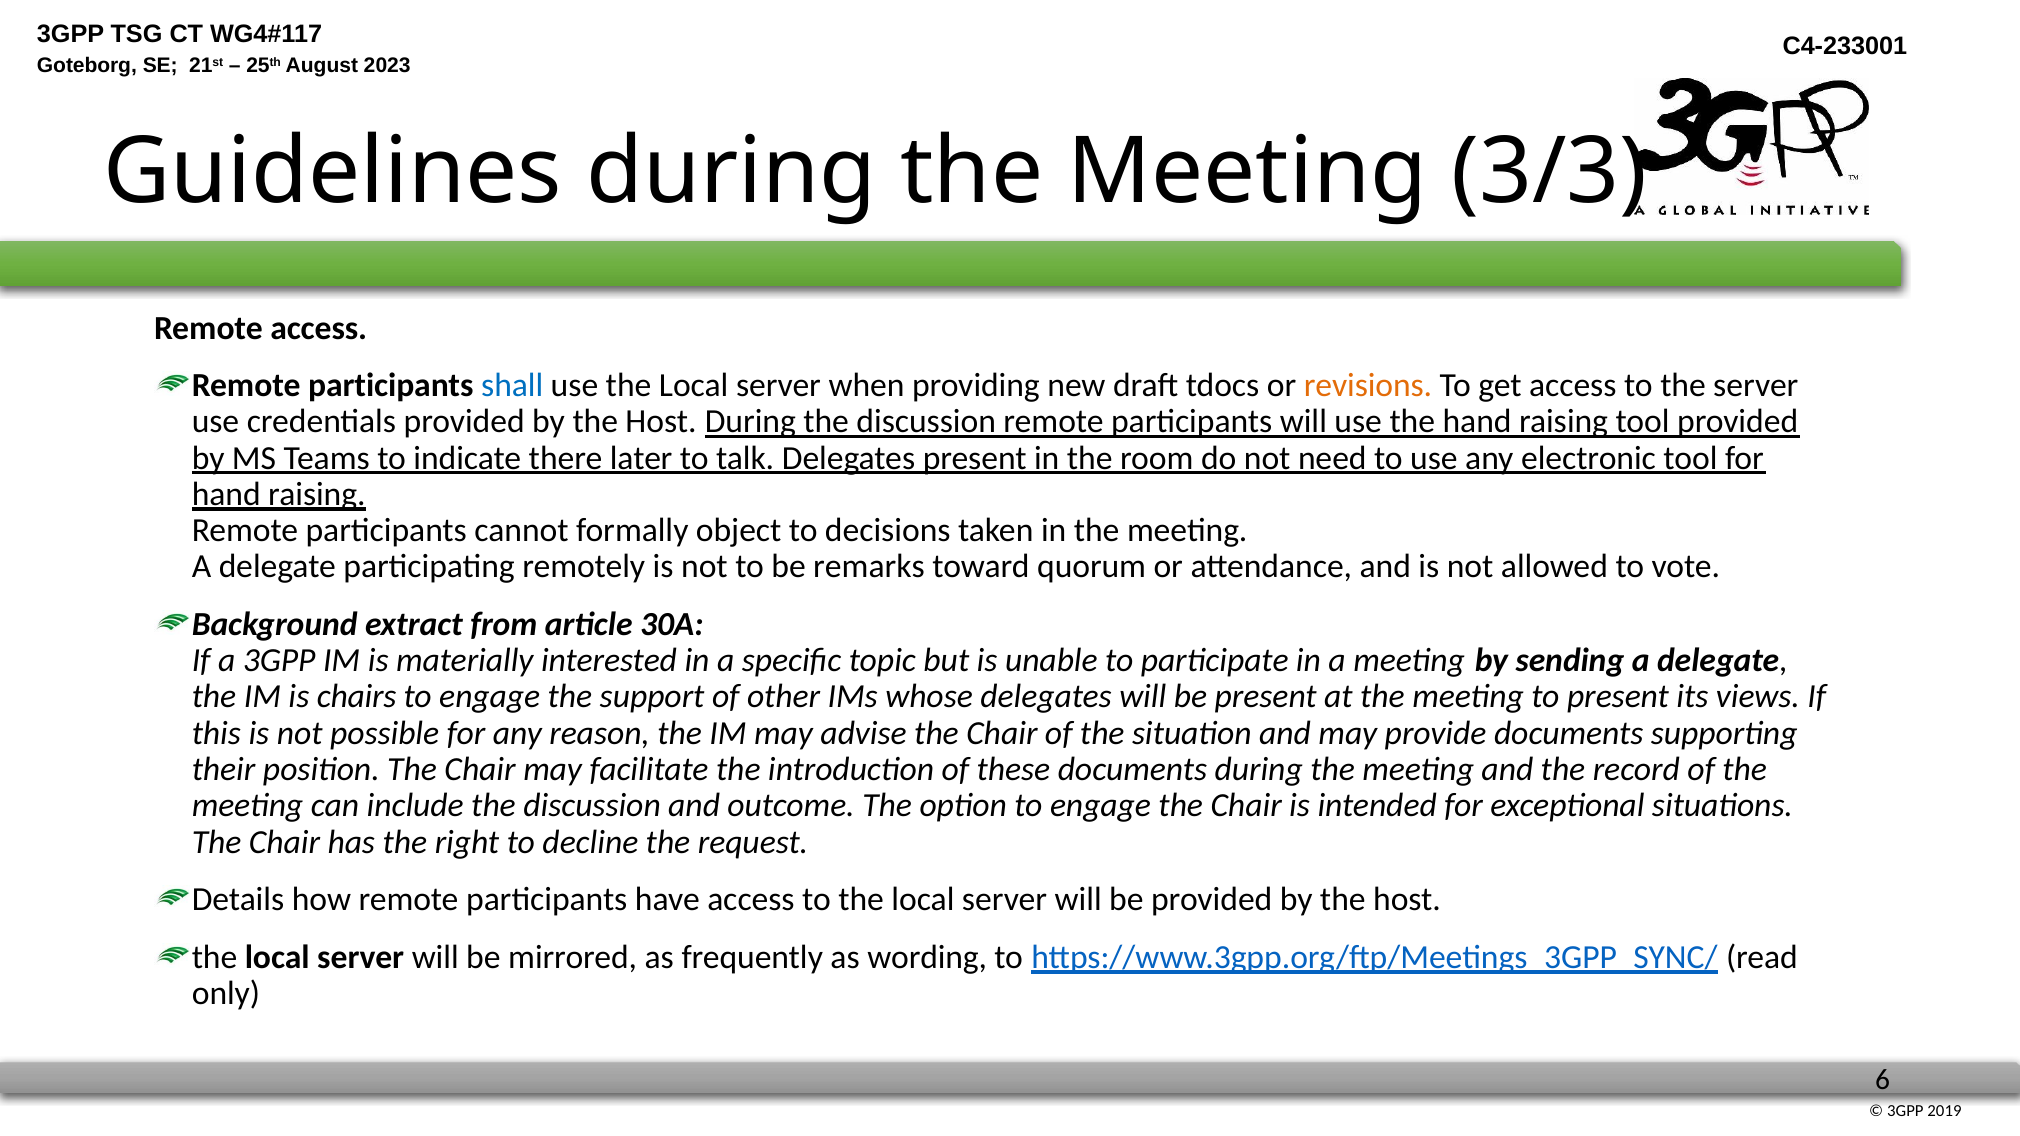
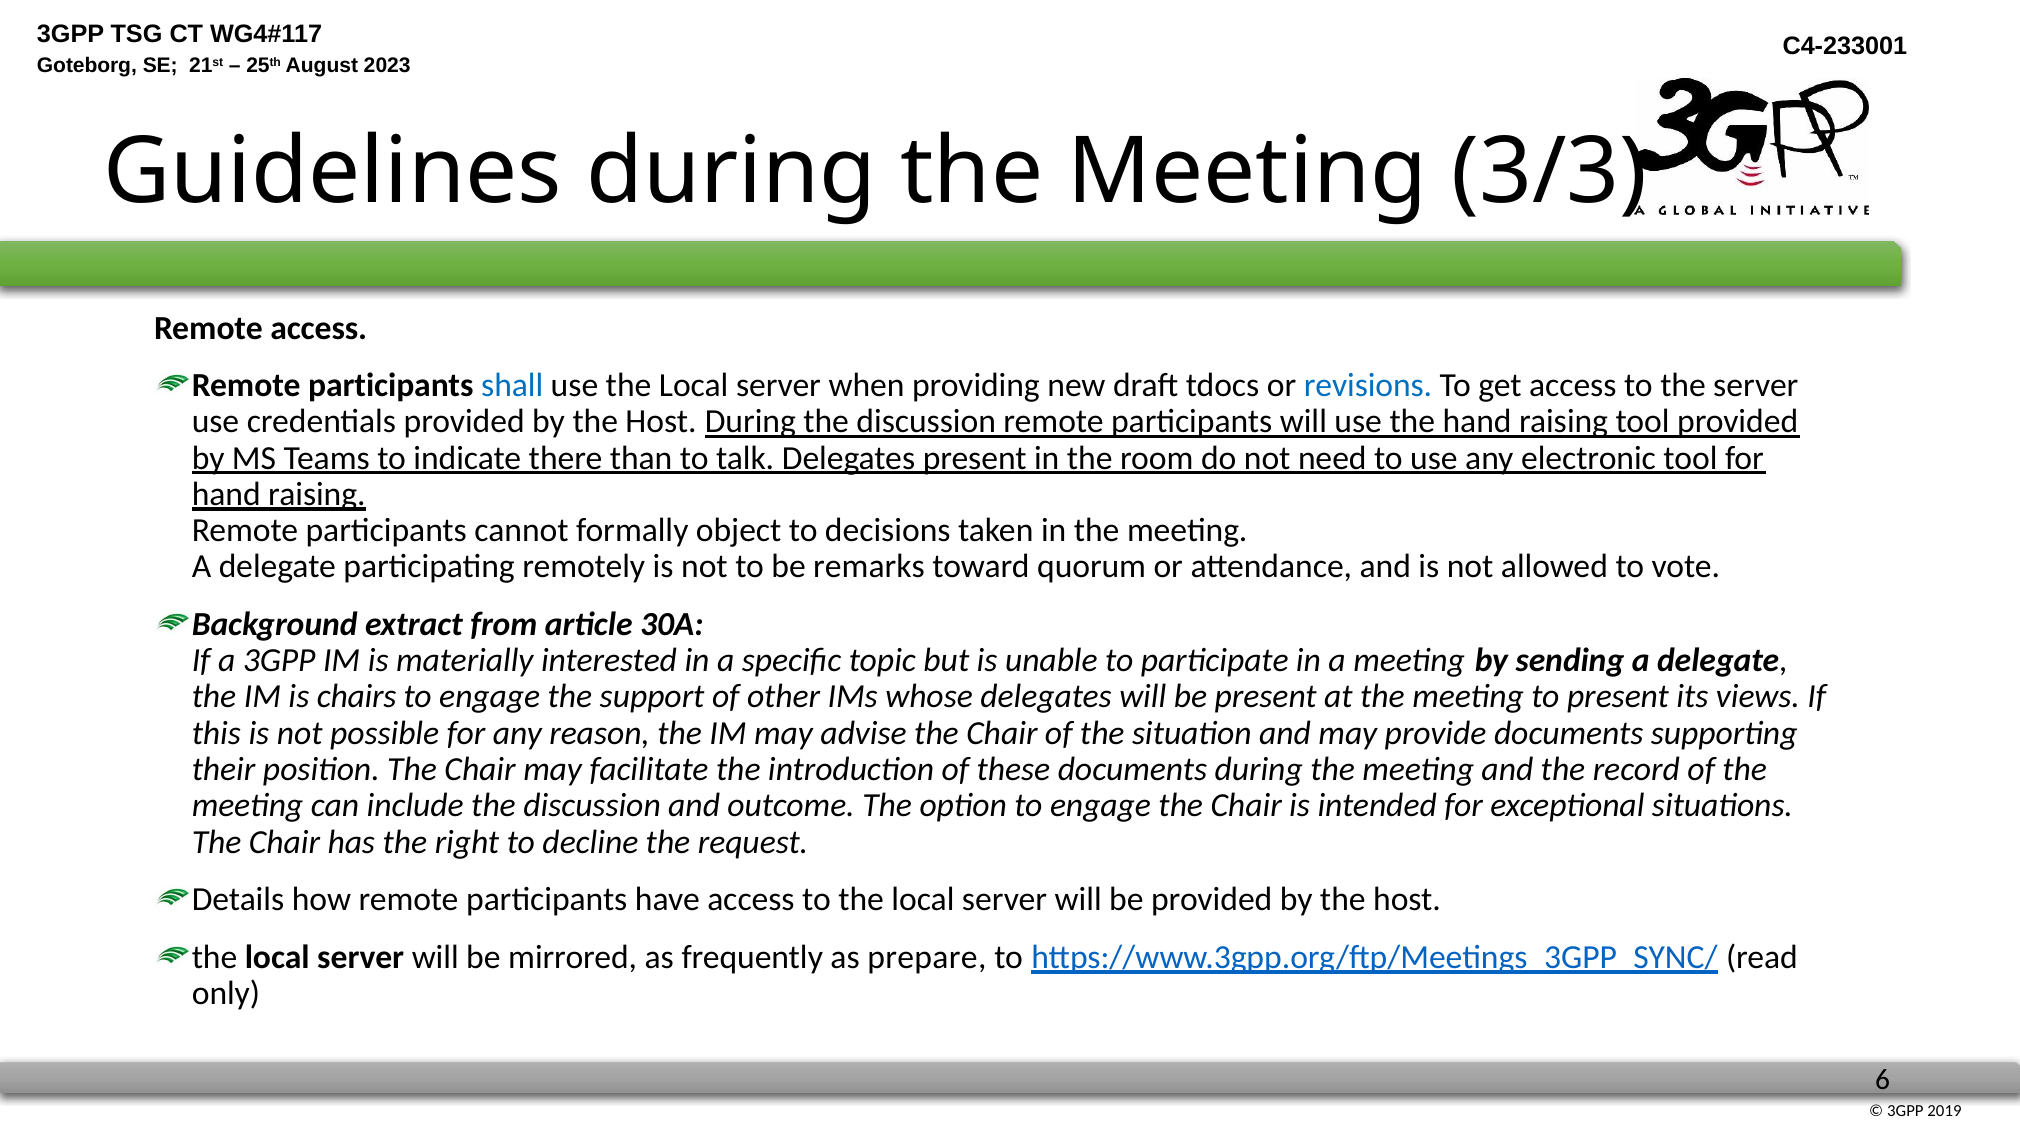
revisions colour: orange -> blue
later: later -> than
wording: wording -> prepare
